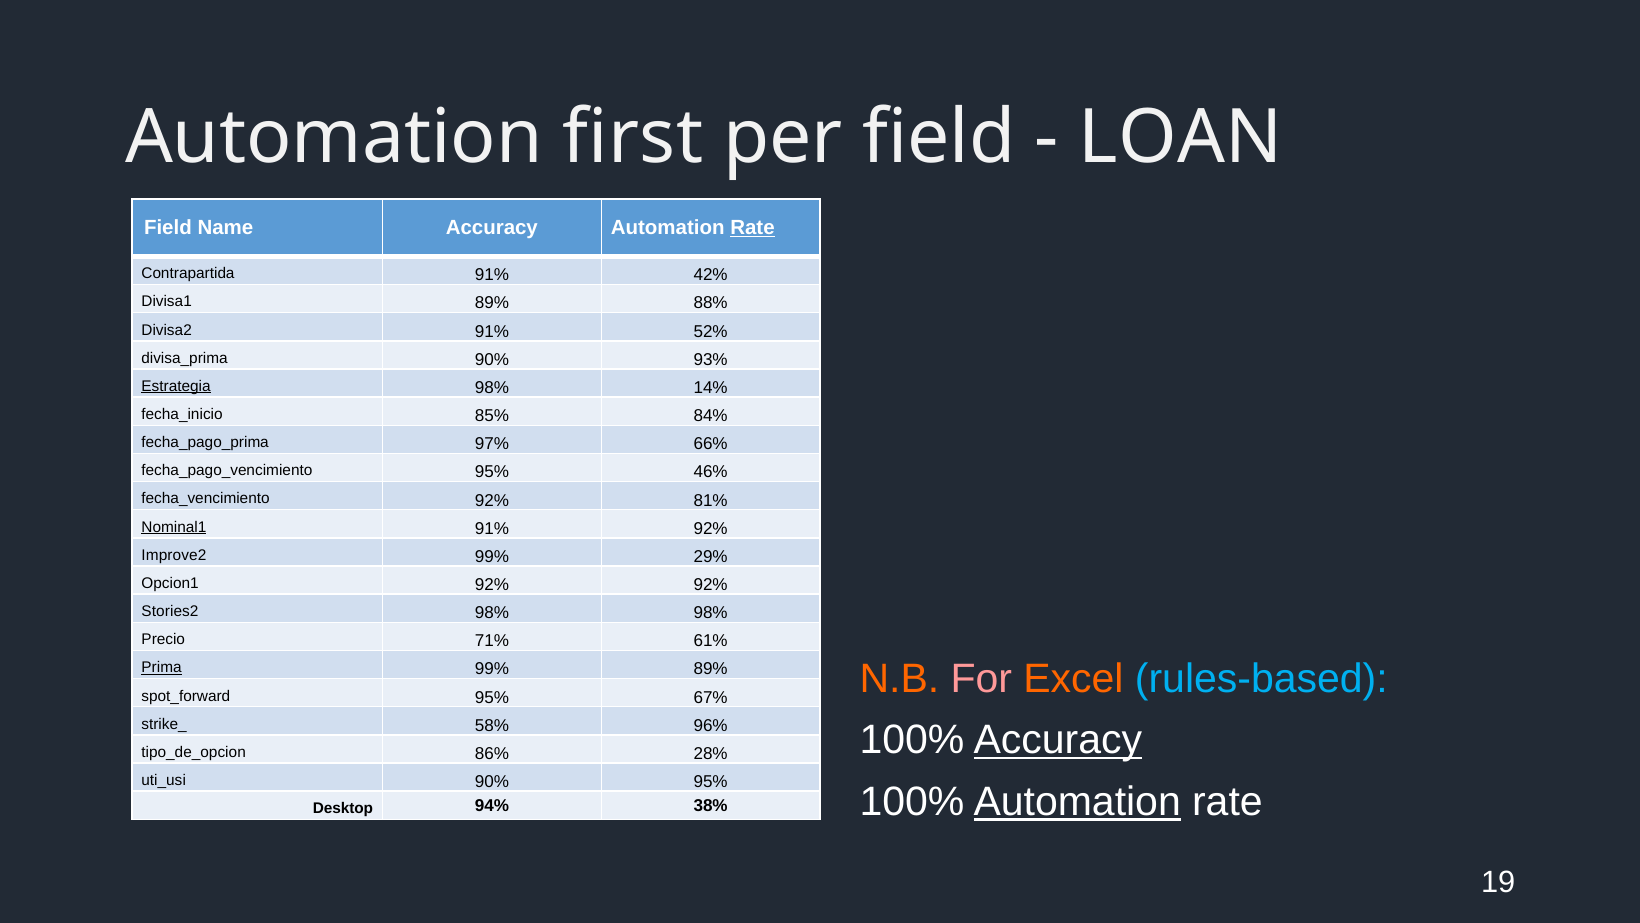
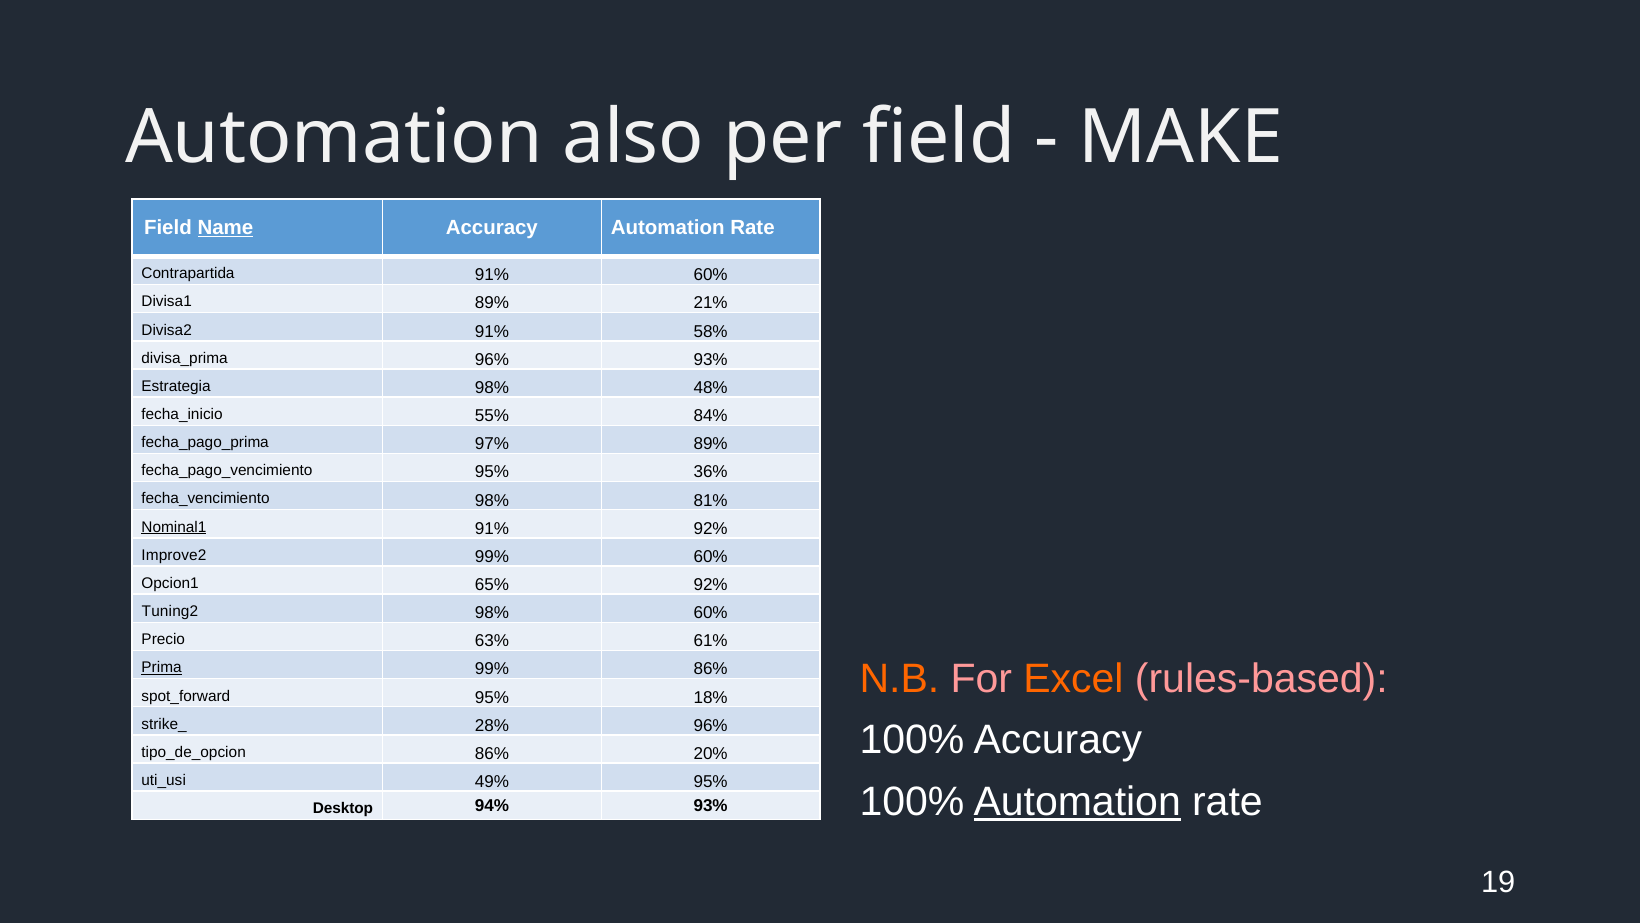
first: first -> also
LOAN: LOAN -> MAKE
Name underline: none -> present
Rate at (752, 228) underline: present -> none
91% 42%: 42% -> 60%
88%: 88% -> 21%
52%: 52% -> 58%
90% at (492, 359): 90% -> 96%
Estrategia underline: present -> none
14%: 14% -> 48%
85%: 85% -> 55%
97% 66%: 66% -> 89%
46%: 46% -> 36%
92% at (492, 500): 92% -> 98%
99% 29%: 29% -> 60%
Opcion1 92%: 92% -> 65%
Stories2: Stories2 -> Tuning2
98% 98%: 98% -> 60%
71%: 71% -> 63%
rules-based colour: light blue -> pink
99% 89%: 89% -> 86%
67%: 67% -> 18%
58%: 58% -> 28%
Accuracy at (1058, 740) underline: present -> none
28%: 28% -> 20%
90% at (492, 781): 90% -> 49%
94% 38%: 38% -> 93%
